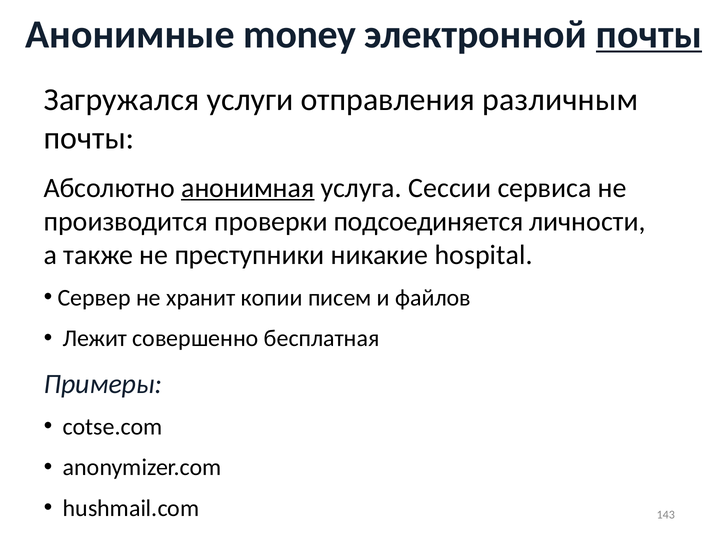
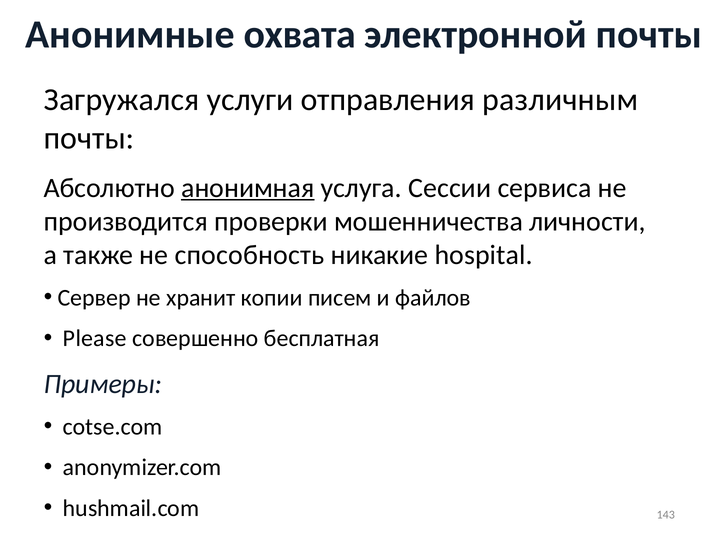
money: money -> охвата
почты at (649, 34) underline: present -> none
подсоединяется: подсоединяется -> мошенничества
преступники: преступники -> способность
Лежит: Лежит -> Please
